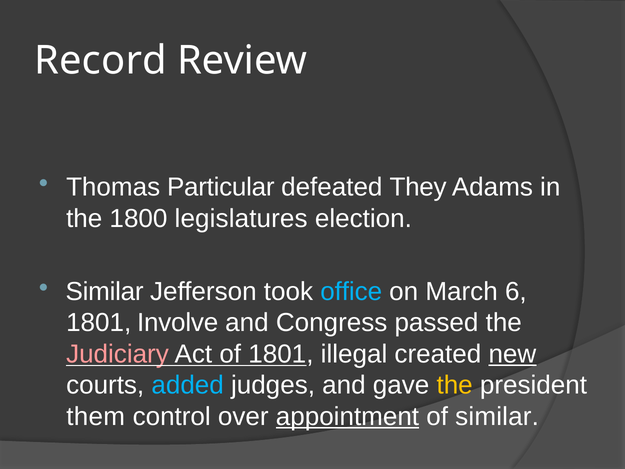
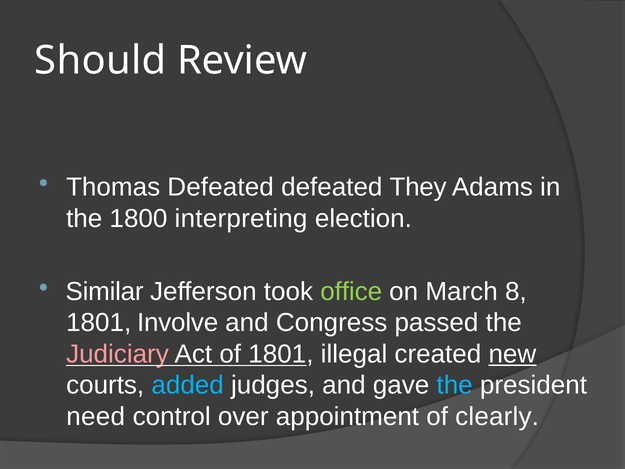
Record: Record -> Should
Thomas Particular: Particular -> Defeated
legislatures: legislatures -> interpreting
office colour: light blue -> light green
6: 6 -> 8
the at (455, 385) colour: yellow -> light blue
them: them -> need
appointment underline: present -> none
of similar: similar -> clearly
